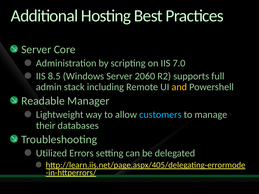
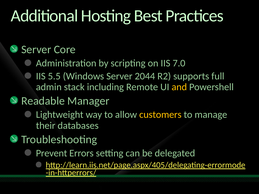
8.5: 8.5 -> 5.5
2060: 2060 -> 2044
customers colour: light blue -> yellow
Utilized: Utilized -> Prevent
